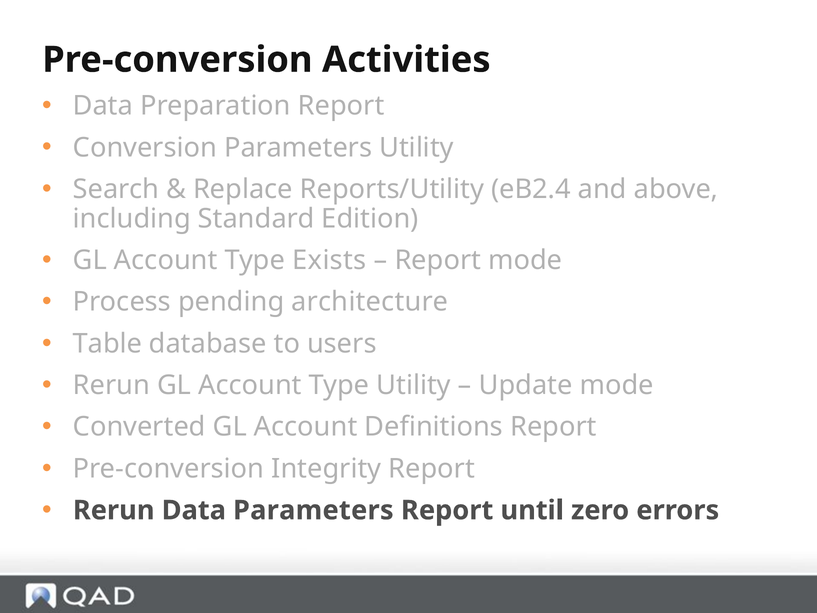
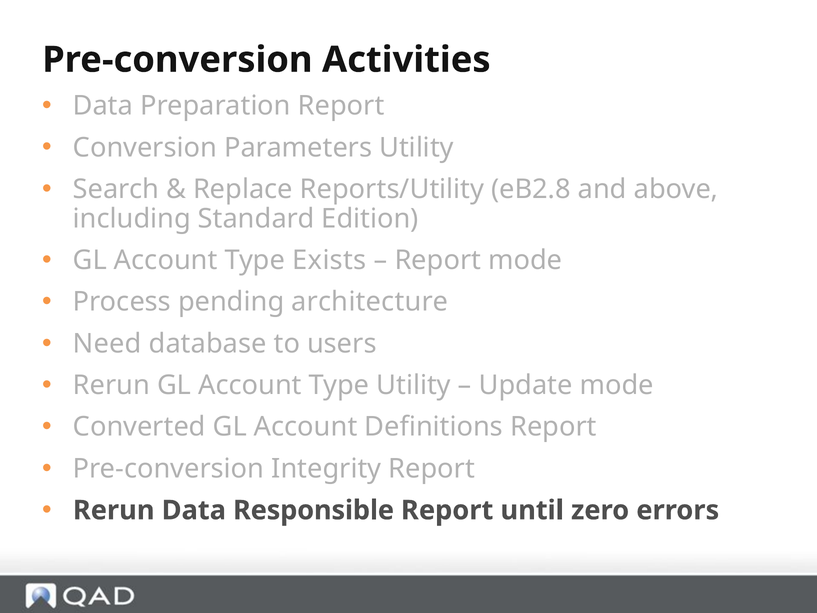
eB2.4: eB2.4 -> eB2.8
Table: Table -> Need
Data Parameters: Parameters -> Responsible
